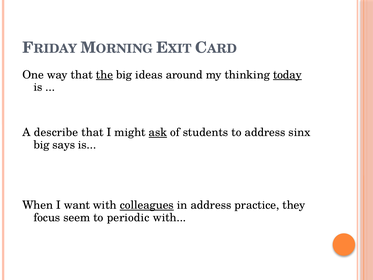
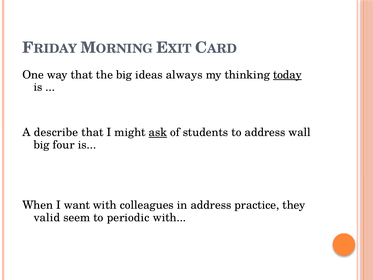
the underline: present -> none
around: around -> always
sinx: sinx -> wall
says: says -> four
colleagues underline: present -> none
focus: focus -> valid
